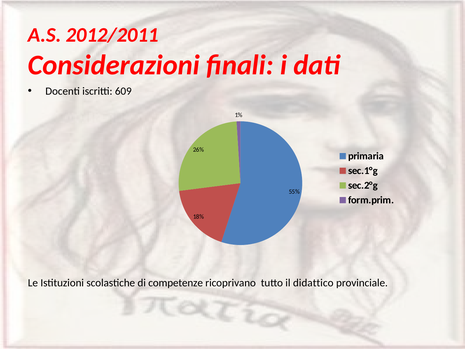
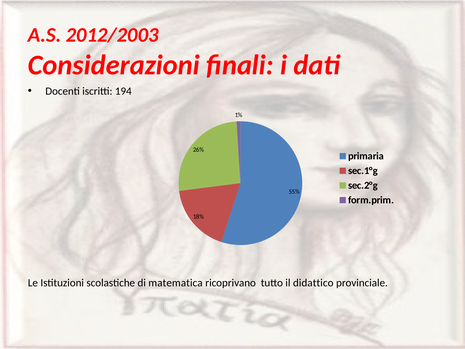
2012/2011: 2012/2011 -> 2012/2003
609: 609 -> 194
competenze: competenze -> matematica
